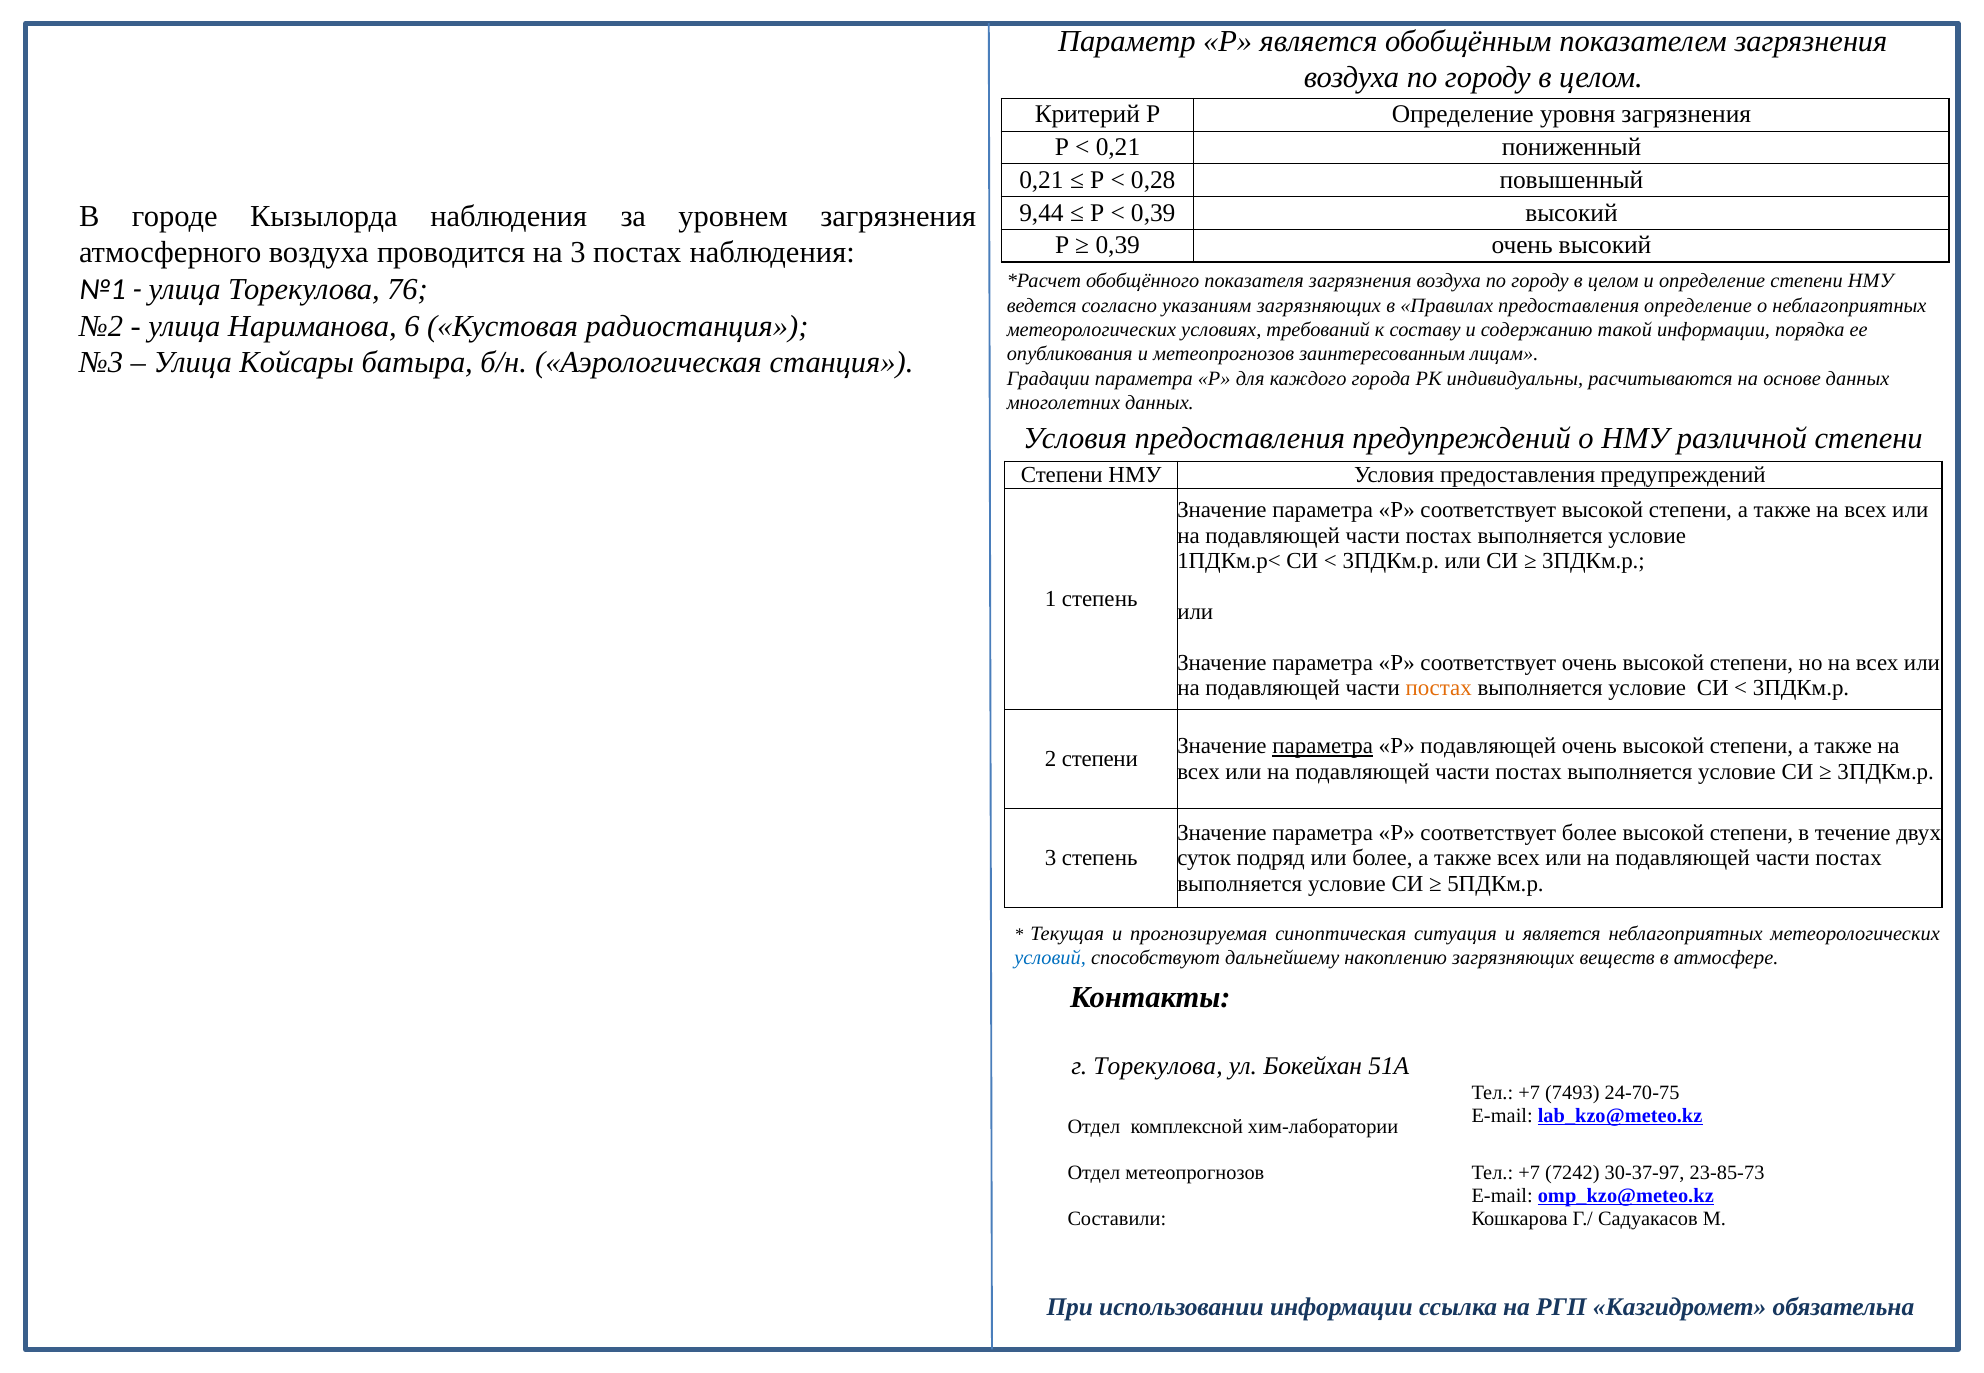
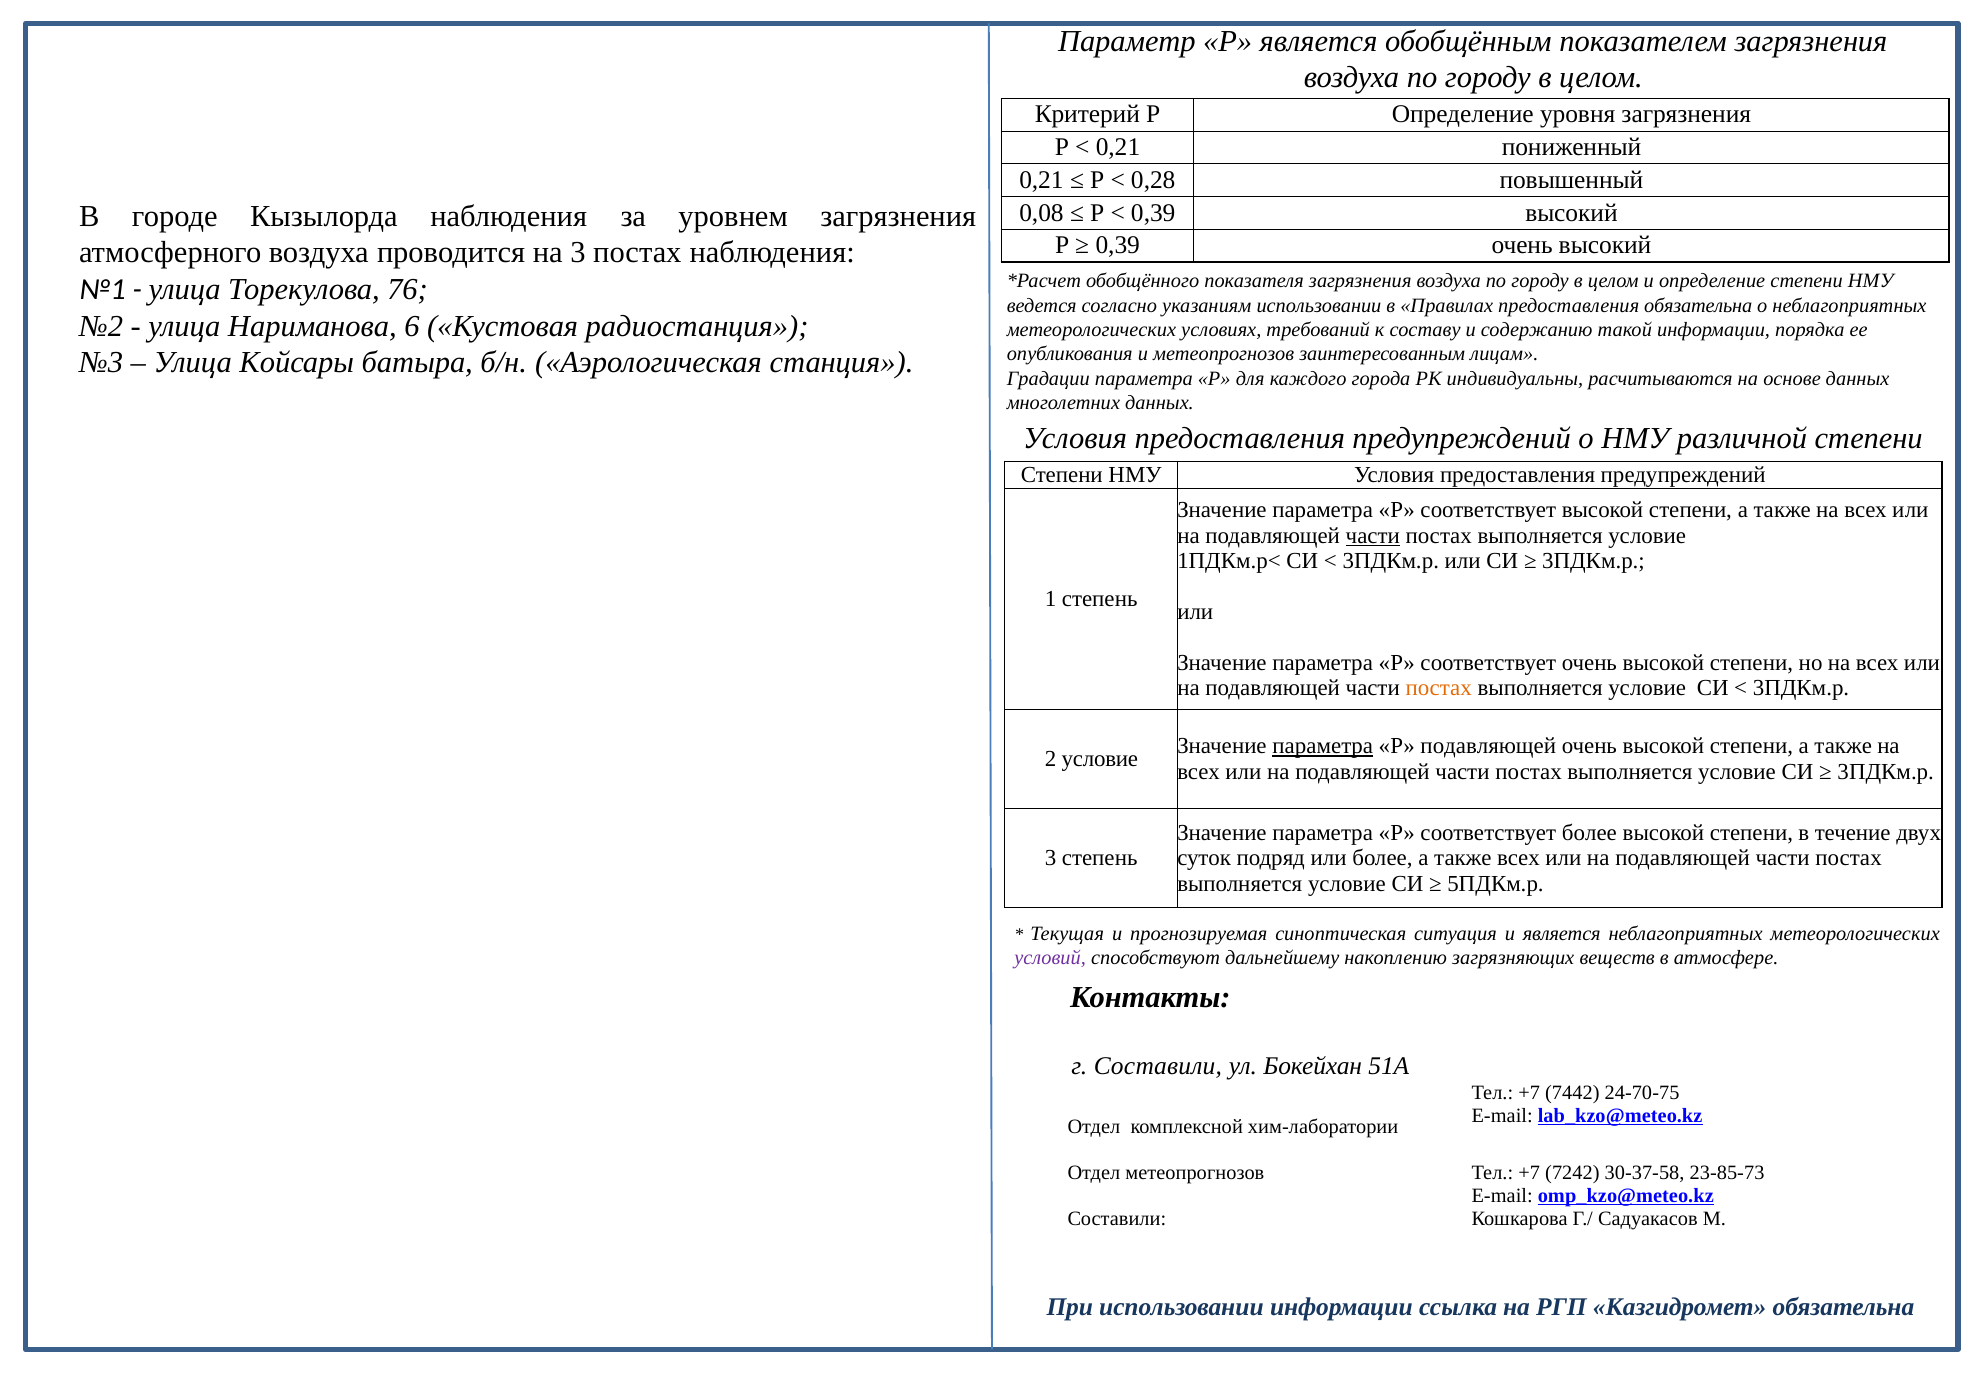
9,44: 9,44 -> 0,08
указаниям загрязняющих: загрязняющих -> использовании
предоставления определение: определение -> обязательна
части at (1373, 536) underline: none -> present
2 степени: степени -> условие
условий colour: blue -> purple
г Торекулова: Торекулова -> Составили
7493: 7493 -> 7442
30-37-97: 30-37-97 -> 30-37-58
